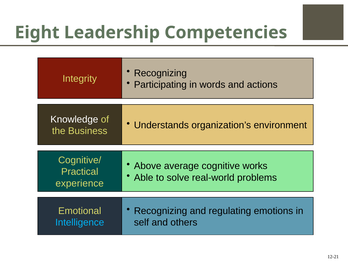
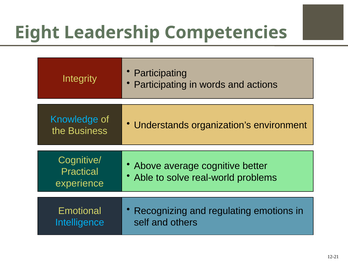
Recognizing at (160, 73): Recognizing -> Participating
Knowledge colour: white -> light blue
works: works -> better
